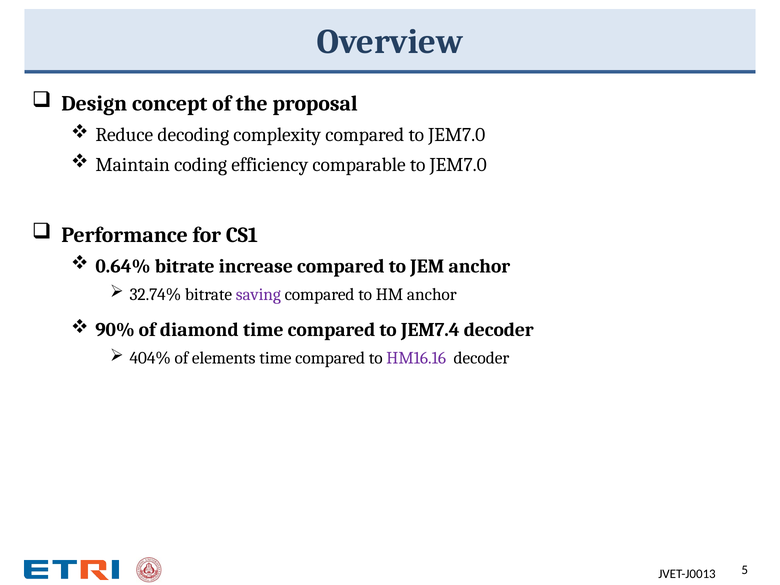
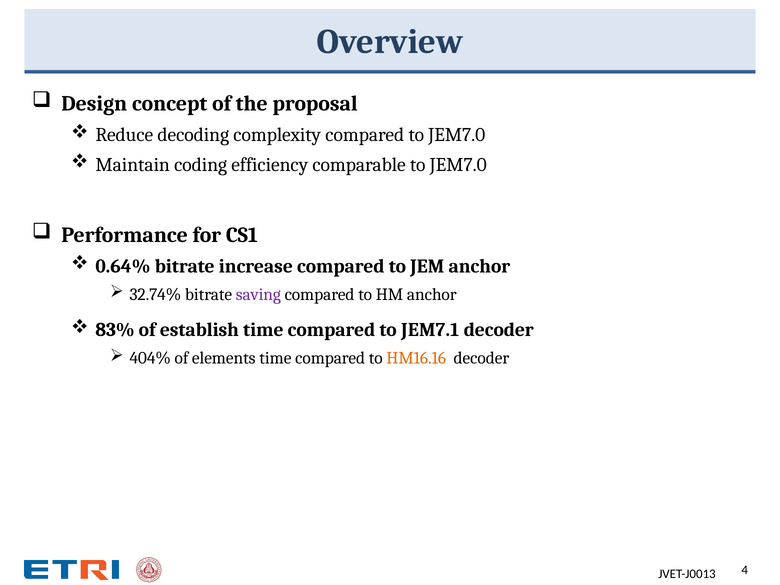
90%: 90% -> 83%
diamond: diamond -> establish
JEM7.4: JEM7.4 -> JEM7.1
HM16.16 colour: purple -> orange
5: 5 -> 4
